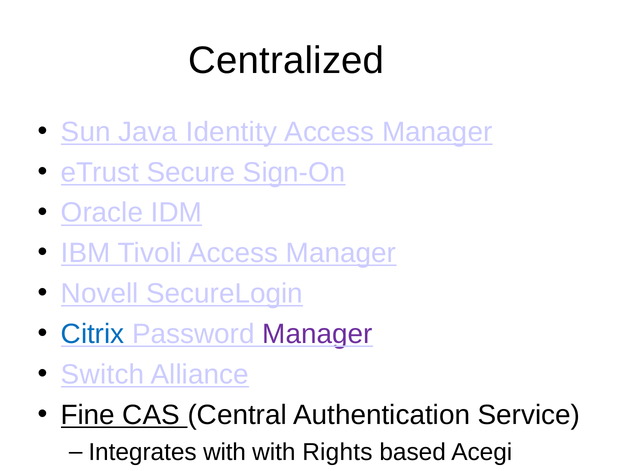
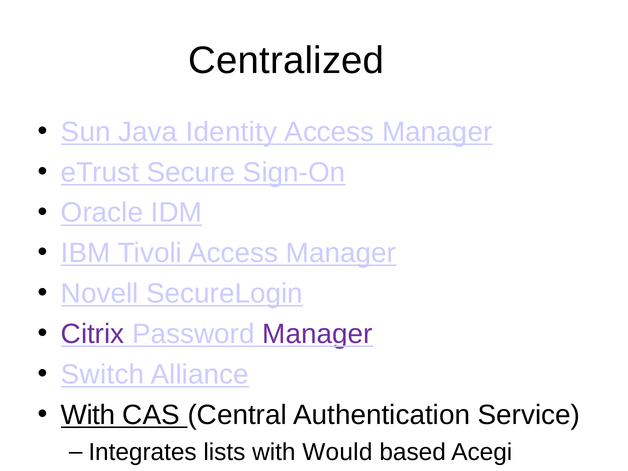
Citrix colour: blue -> purple
Fine at (88, 415): Fine -> With
Integrates with: with -> lists
Rights: Rights -> Would
